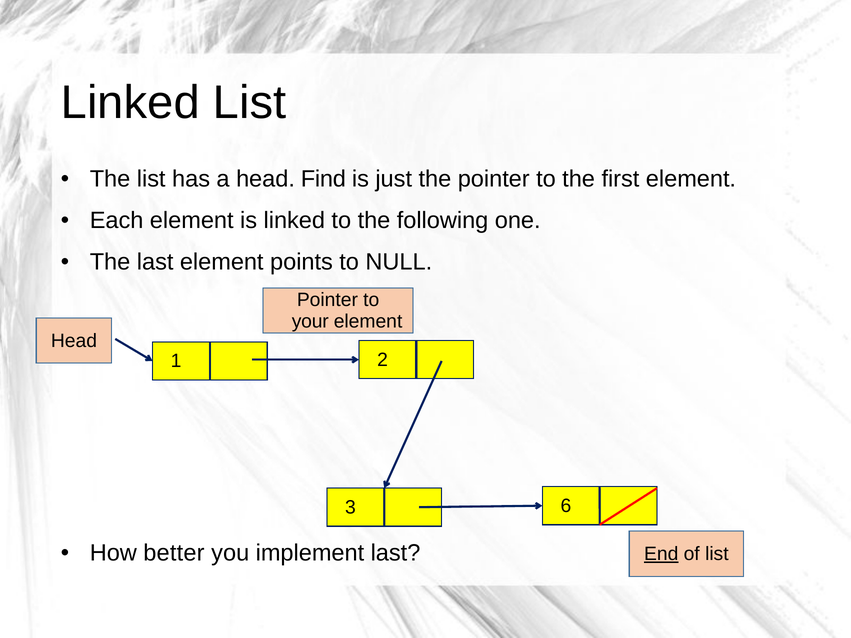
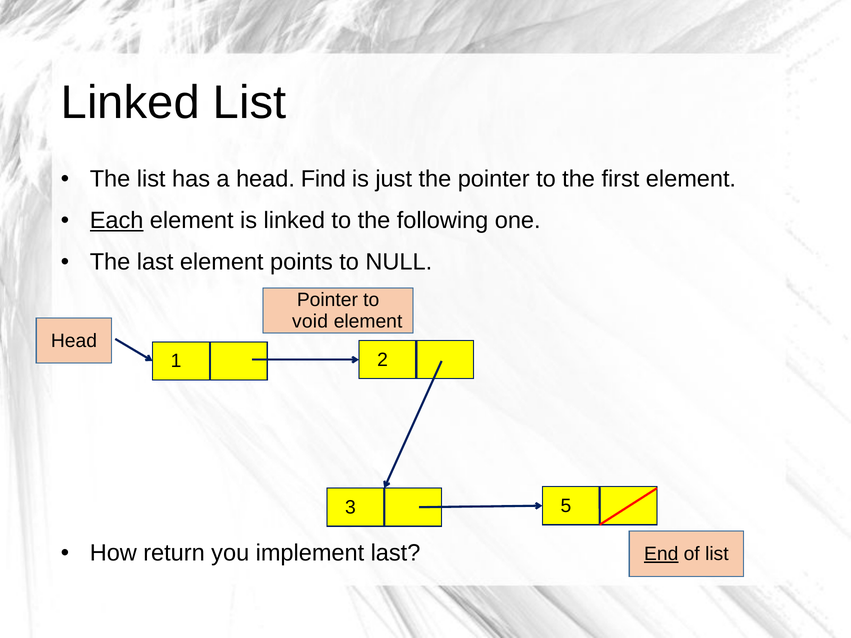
Each underline: none -> present
your: your -> void
6: 6 -> 5
better: better -> return
